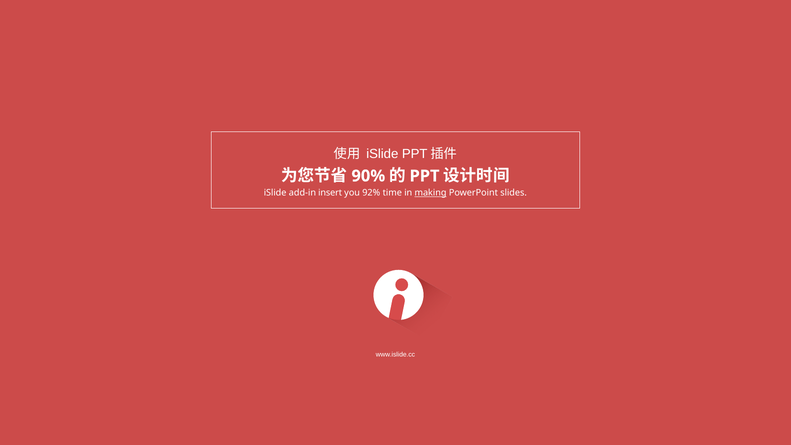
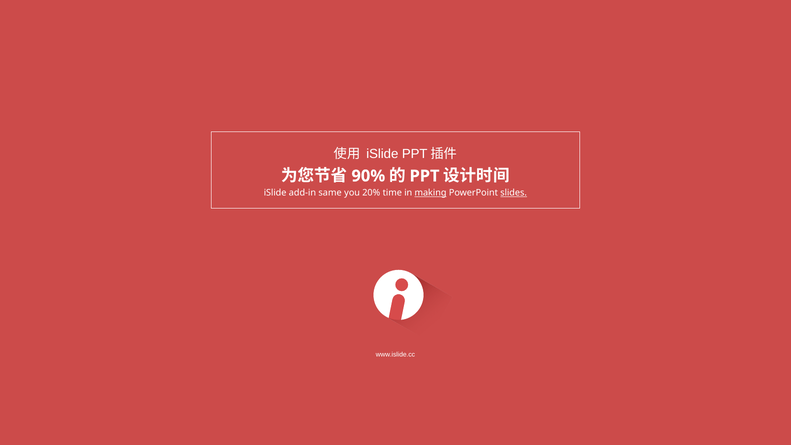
insert: insert -> same
92%: 92% -> 20%
slides underline: none -> present
